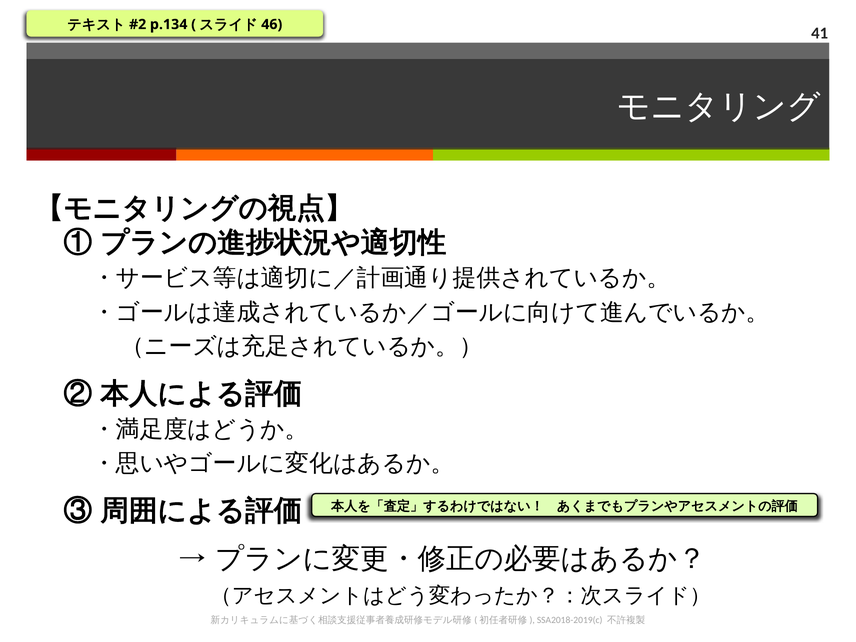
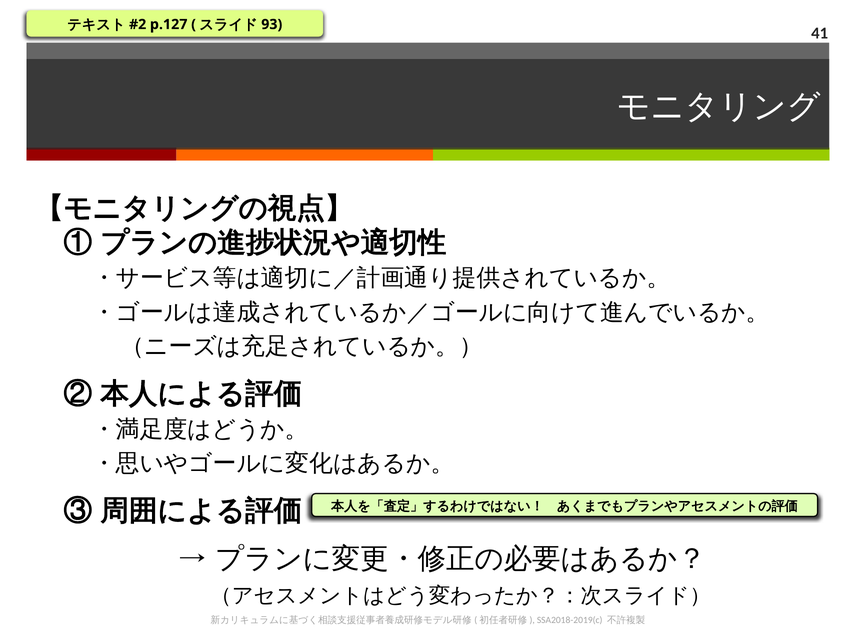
p.134: p.134 -> p.127
46: 46 -> 93
